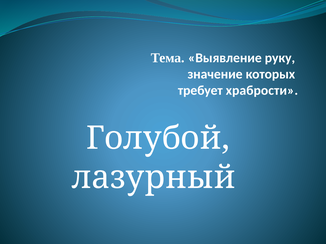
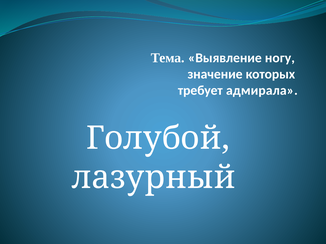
руку: руку -> ногу
храбрости: храбрости -> адмирала
